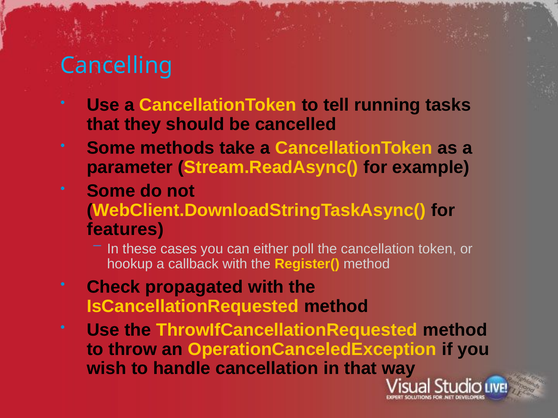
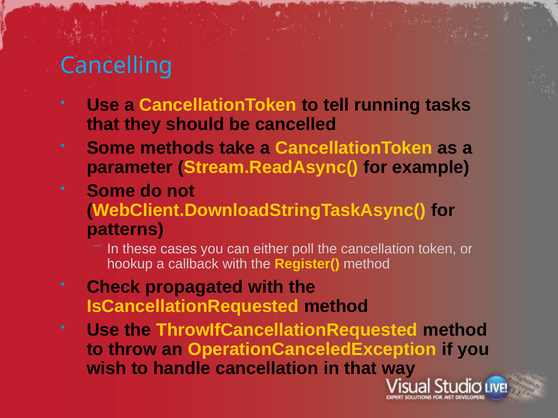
features: features -> patterns
